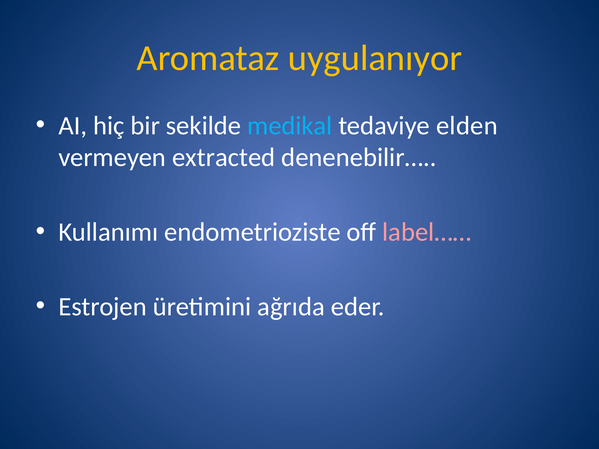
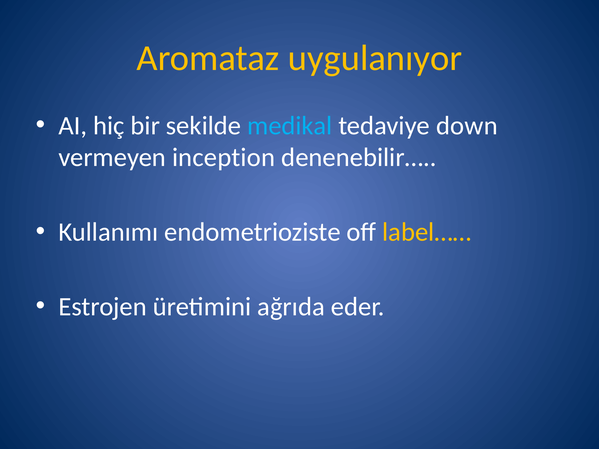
elden: elden -> down
extracted: extracted -> inception
label…… colour: pink -> yellow
